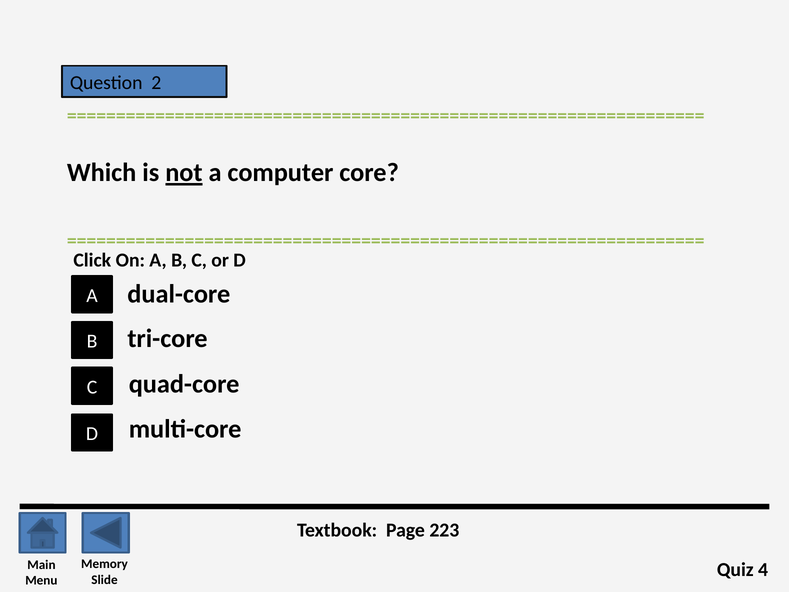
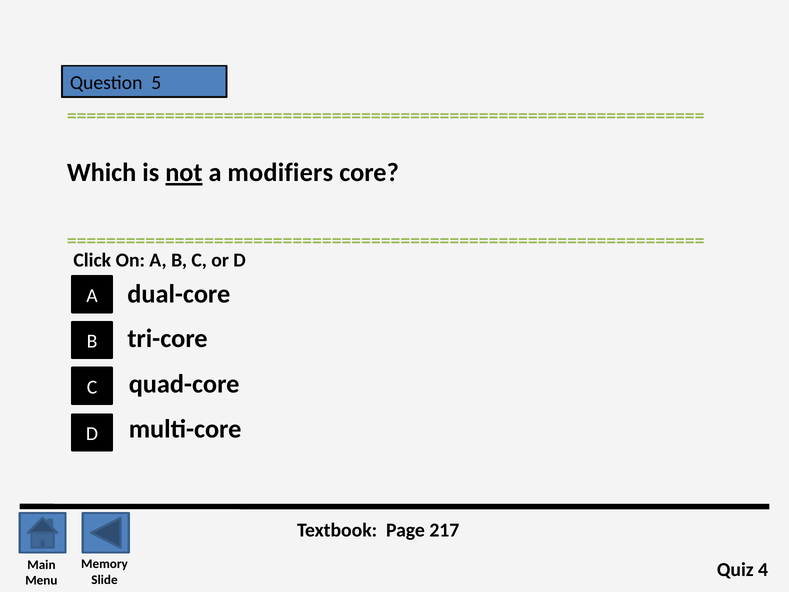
2: 2 -> 5
computer: computer -> modifiers
223: 223 -> 217
